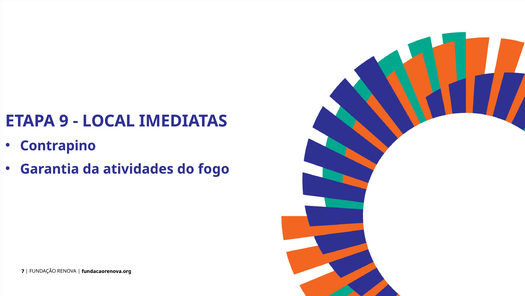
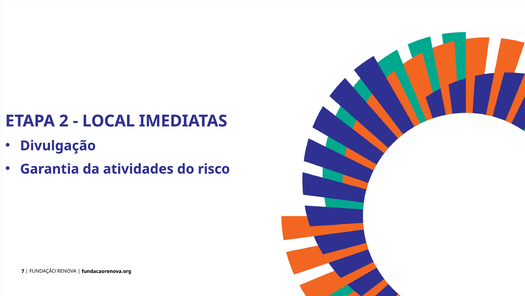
9: 9 -> 2
Contrapino: Contrapino -> Divulgação
fogo: fogo -> risco
